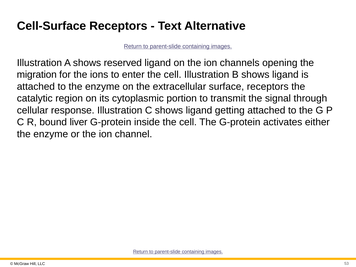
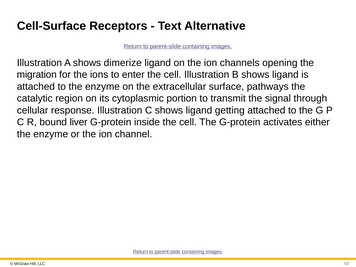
reserved: reserved -> dimerize
surface receptors: receptors -> pathways
